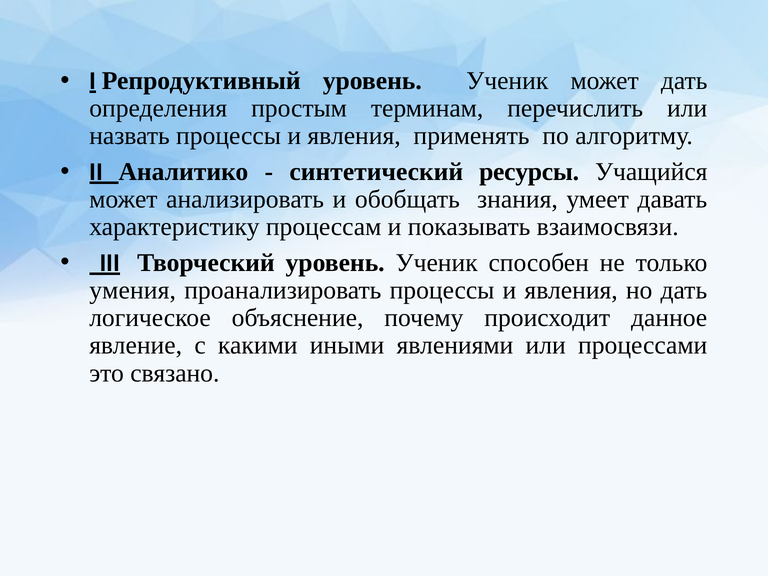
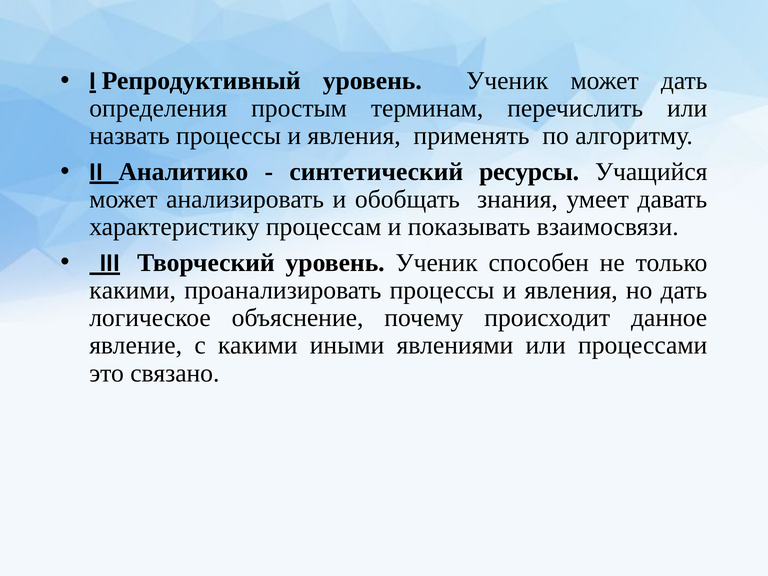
умения at (133, 290): умения -> какими
